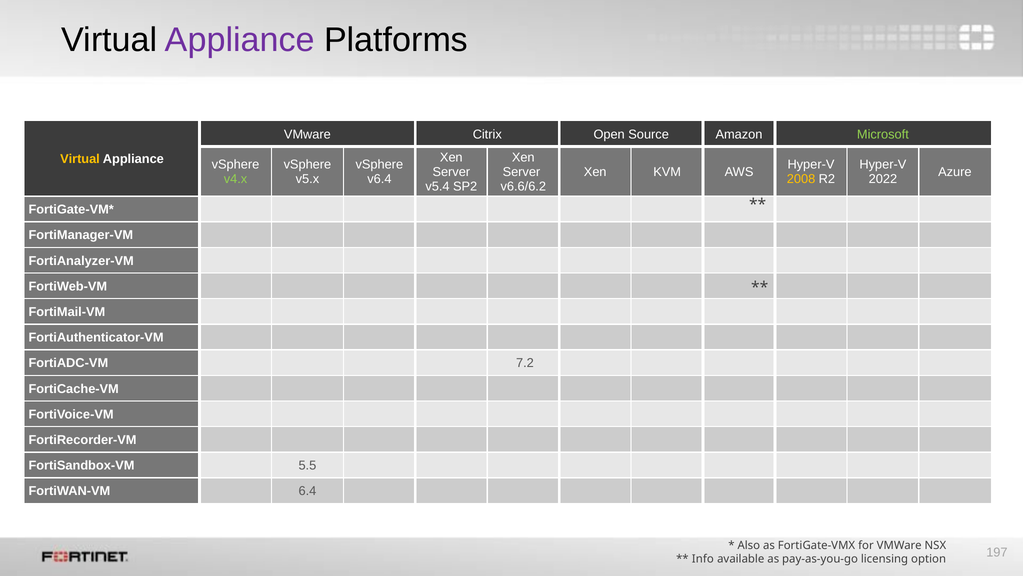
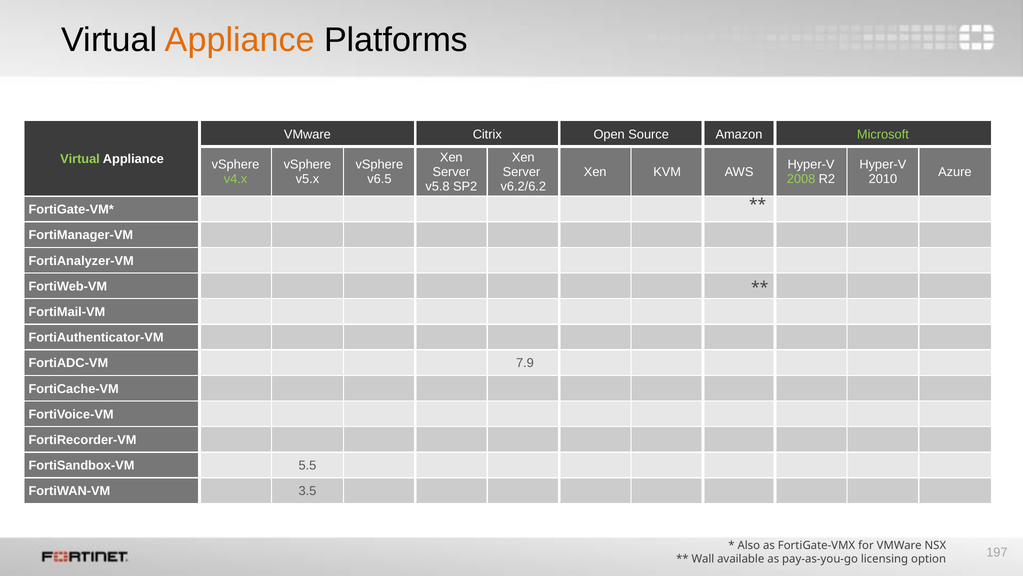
Appliance at (240, 40) colour: purple -> orange
Virtual at (80, 159) colour: yellow -> light green
v6.4: v6.4 -> v6.5
2008 colour: yellow -> light green
2022: 2022 -> 2010
v5.4: v5.4 -> v5.8
v6.6/6.2: v6.6/6.2 -> v6.2/6.2
7.2: 7.2 -> 7.9
6.4: 6.4 -> 3.5
Info: Info -> Wall
